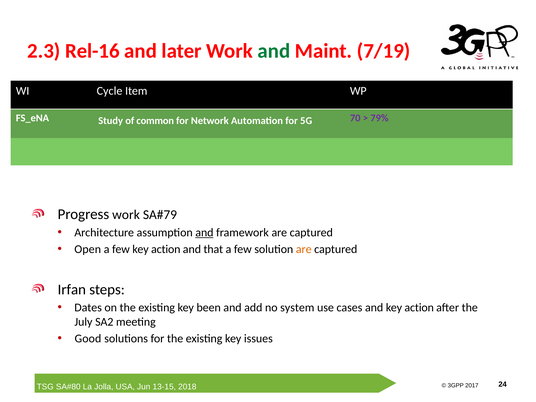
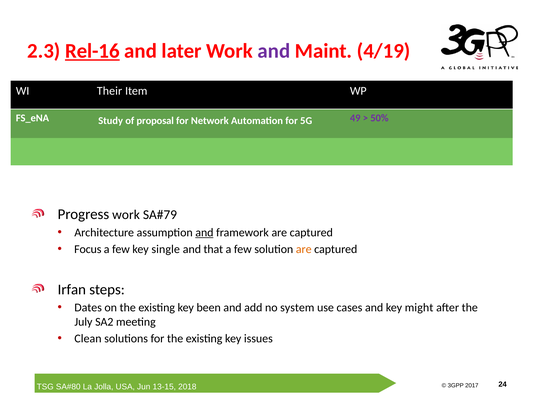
Rel-16 underline: none -> present
and at (274, 51) colour: green -> purple
7/19: 7/19 -> 4/19
Cycle: Cycle -> Their
common: common -> proposal
70: 70 -> 49
79%: 79% -> 50%
Open: Open -> Focus
few key action: action -> single
and key action: action -> might
Good: Good -> Clean
